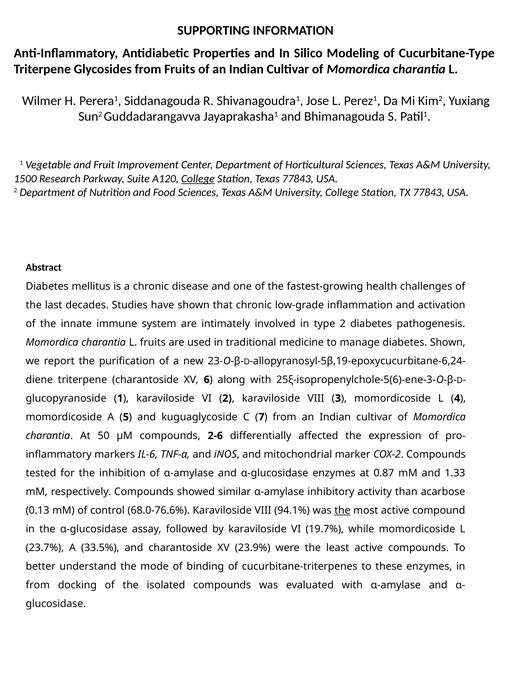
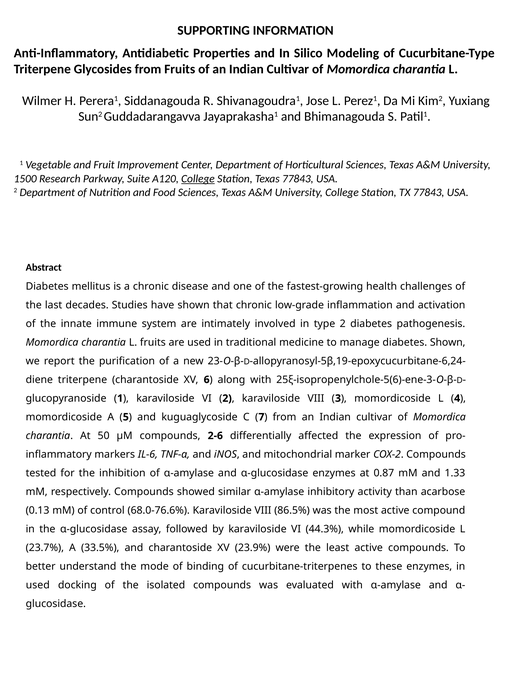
94.1%: 94.1% -> 86.5%
the at (342, 510) underline: present -> none
19.7%: 19.7% -> 44.3%
from at (38, 585): from -> used
